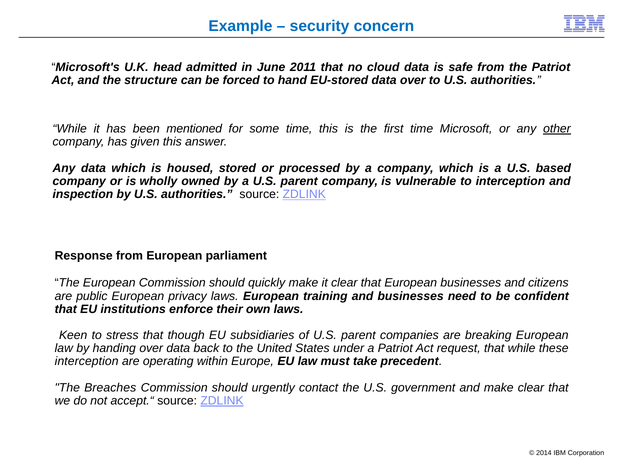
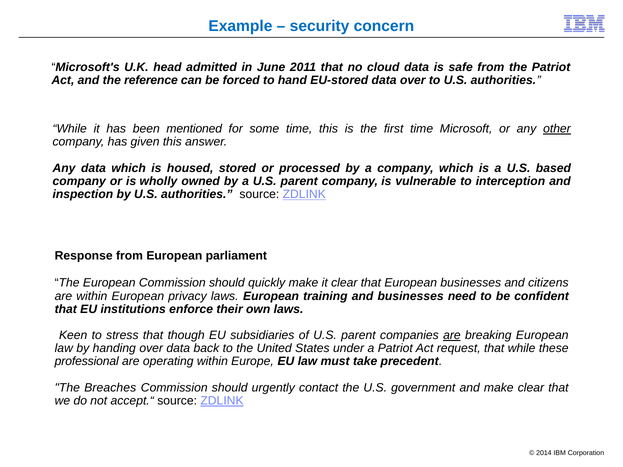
structure: structure -> reference
are public: public -> within
are at (452, 335) underline: none -> present
interception at (87, 362): interception -> professional
